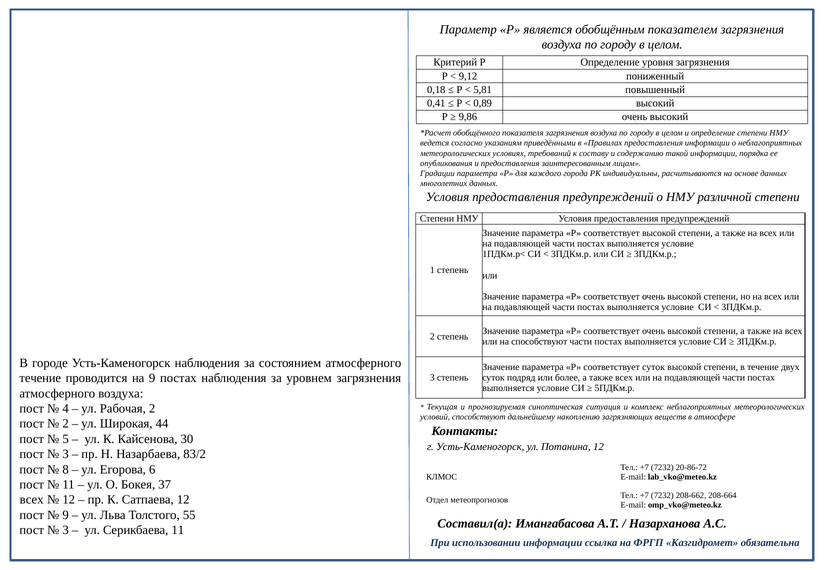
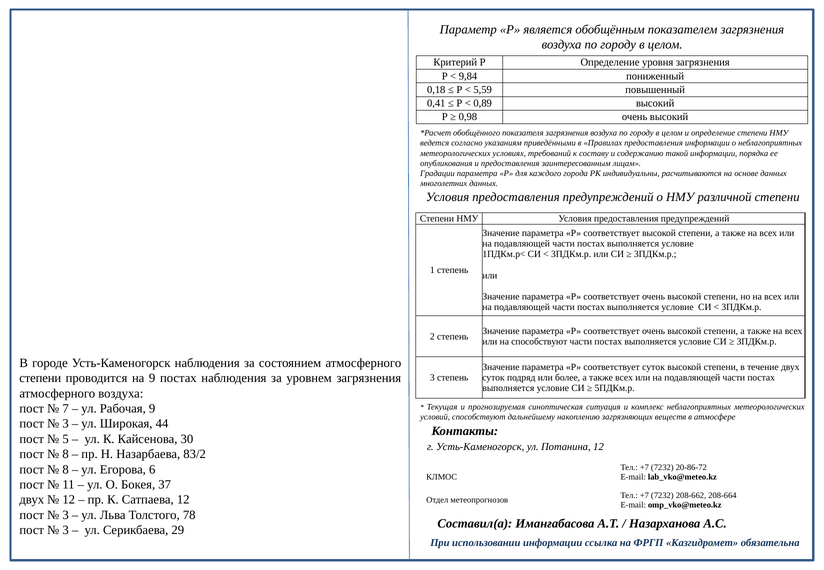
9,12: 9,12 -> 9,84
5,81: 5,81 -> 5,59
9,86: 9,86 -> 0,98
течение at (40, 379): течение -> степени
4: 4 -> 7
Рабочая 2: 2 -> 9
2 at (66, 424): 2 -> 3
3 at (66, 455): 3 -> 8
всех at (32, 500): всех -> двух
9 at (66, 515): 9 -> 3
55: 55 -> 78
Серикбаева 11: 11 -> 29
